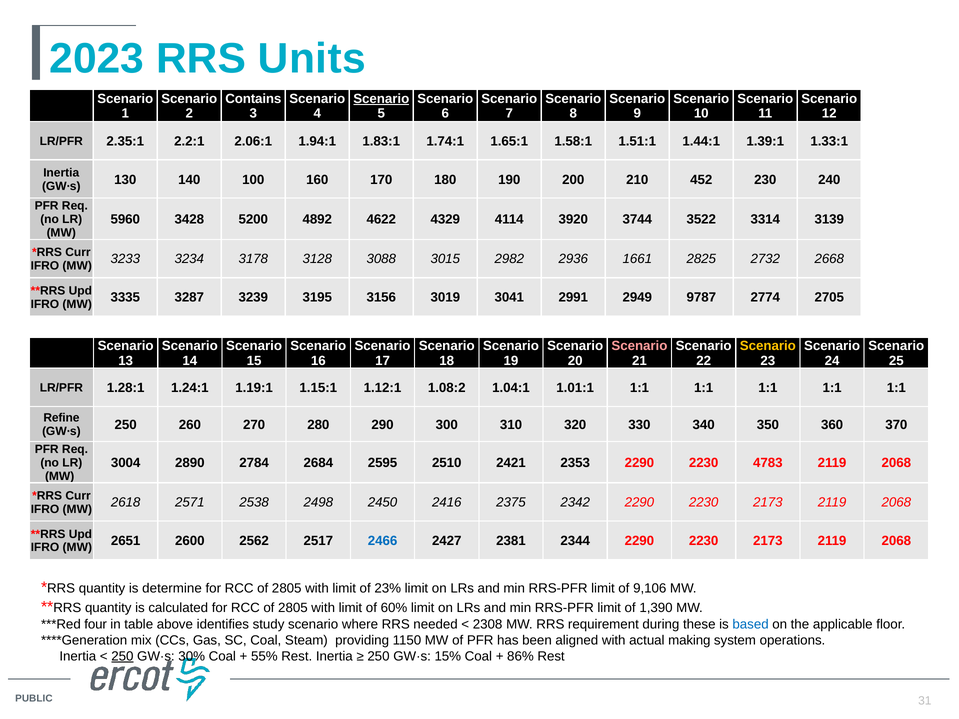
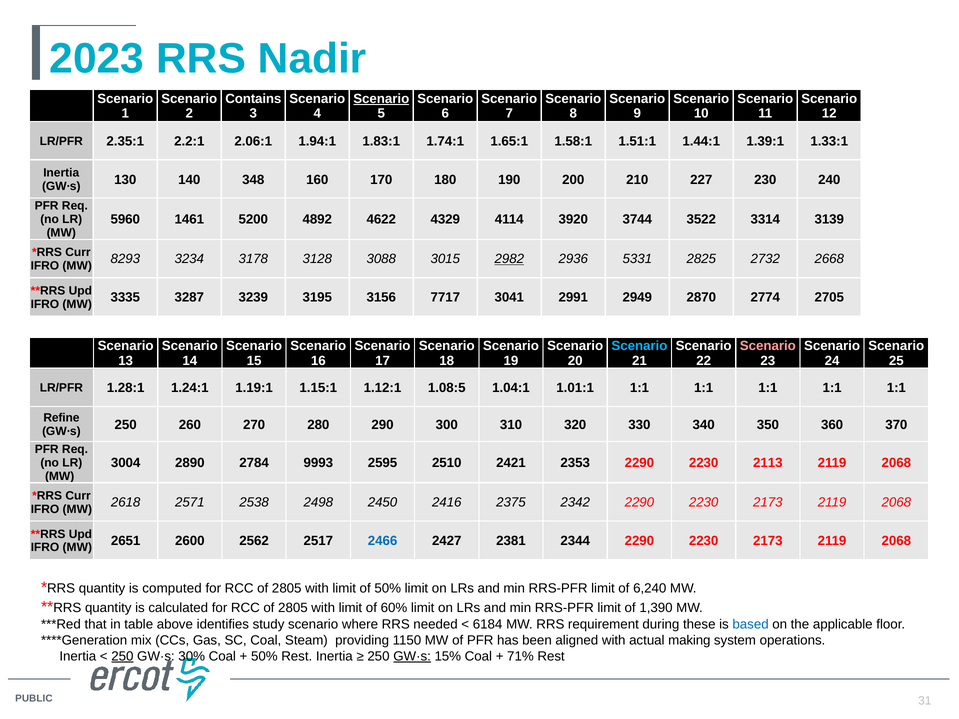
Units: Units -> Nadir
100: 100 -> 348
452: 452 -> 227
3428: 3428 -> 1461
3233: 3233 -> 8293
2982 underline: none -> present
1661: 1661 -> 5331
3019: 3019 -> 7717
9787: 9787 -> 2870
Scenario at (639, 346) colour: pink -> light blue
Scenario at (768, 346) colour: yellow -> pink
1.08:2: 1.08:2 -> 1.08:5
2684: 2684 -> 9993
4783: 4783 -> 2113
determine: determine -> computed
of 23%: 23% -> 50%
9,106: 9,106 -> 6,240
four: four -> that
2308: 2308 -> 6184
55% at (264, 656): 55% -> 50%
GW·s at (412, 656) underline: none -> present
86%: 86% -> 71%
